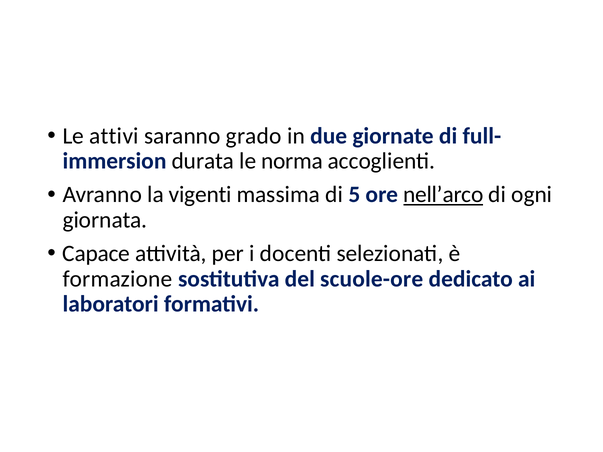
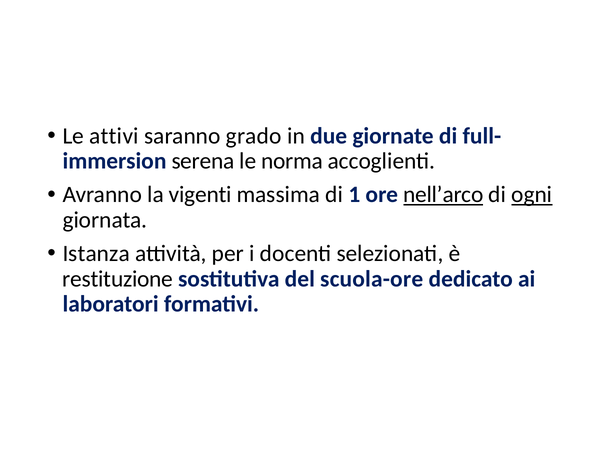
durata: durata -> serena
5: 5 -> 1
ogni underline: none -> present
Capace: Capace -> Istanza
formazione: formazione -> restituzione
scuole-ore: scuole-ore -> scuola-ore
